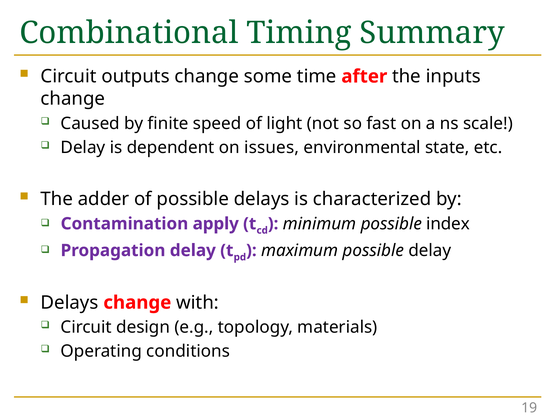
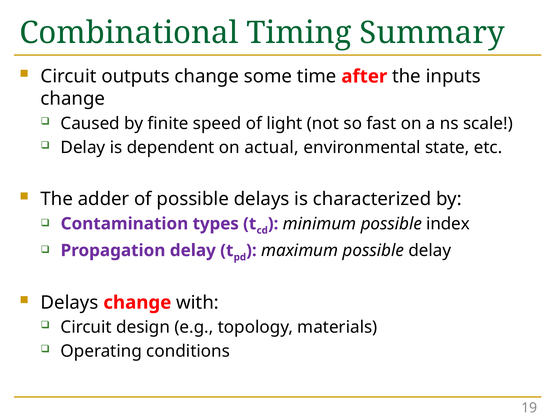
issues: issues -> actual
apply: apply -> types
